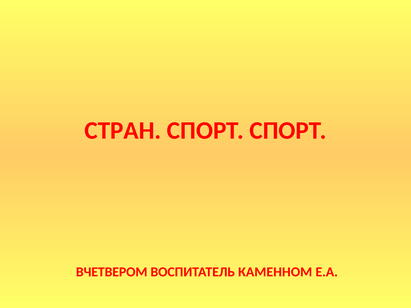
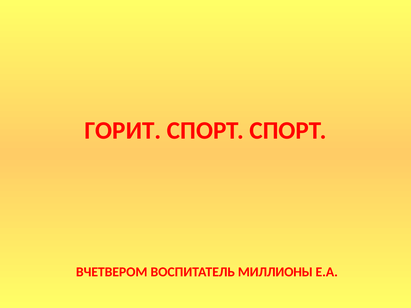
СТРАН: СТРАН -> ГОРИТ
КАМЕННОМ: КАМЕННОМ -> МИЛЛИОНЫ
